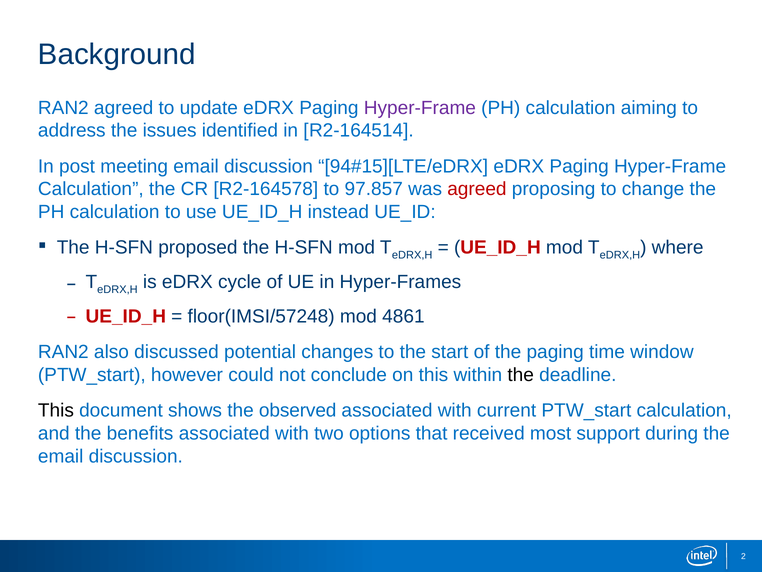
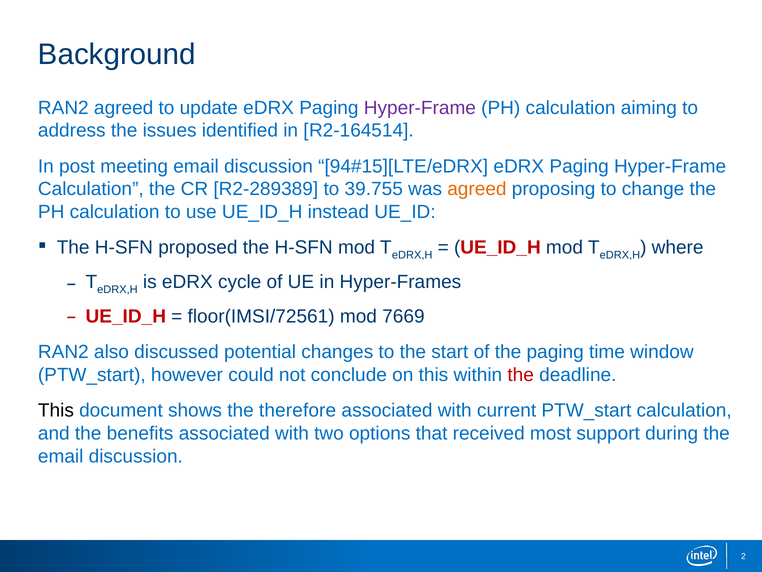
R2-164578: R2-164578 -> R2-289389
97.857: 97.857 -> 39.755
agreed at (477, 189) colour: red -> orange
floor(IMSI/57248: floor(IMSI/57248 -> floor(IMSI/72561
4861: 4861 -> 7669
the at (521, 375) colour: black -> red
observed: observed -> therefore
